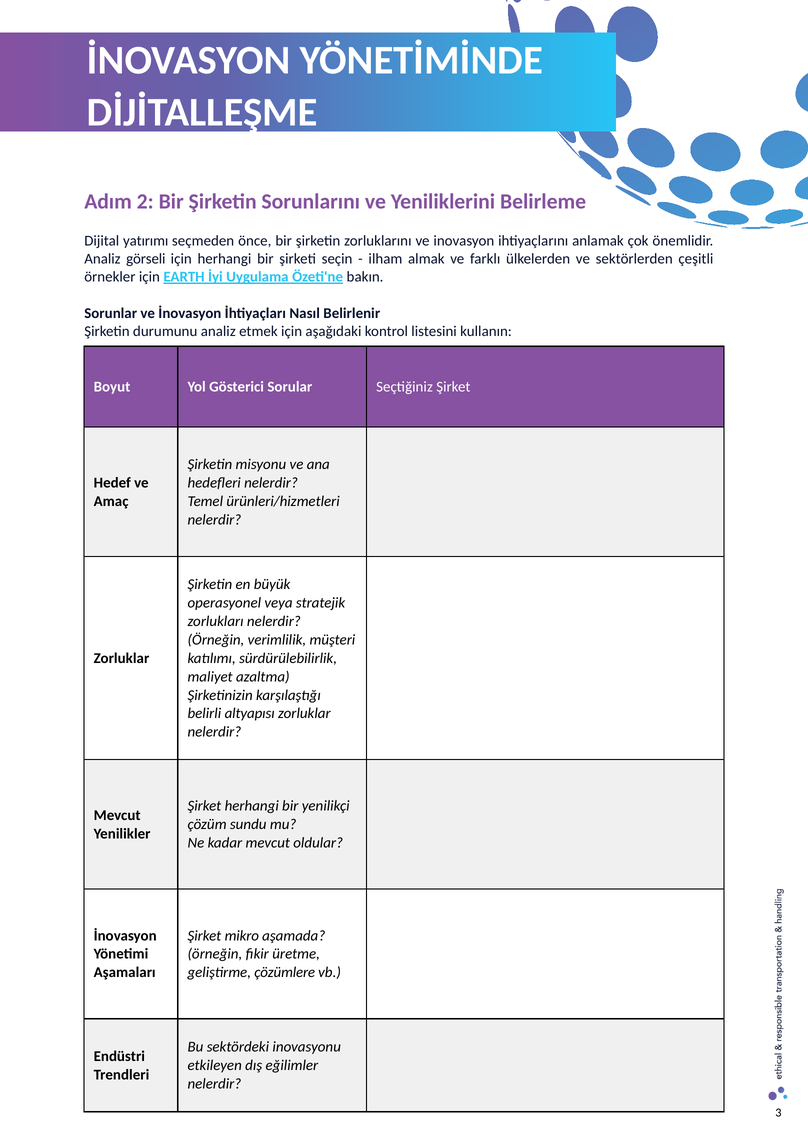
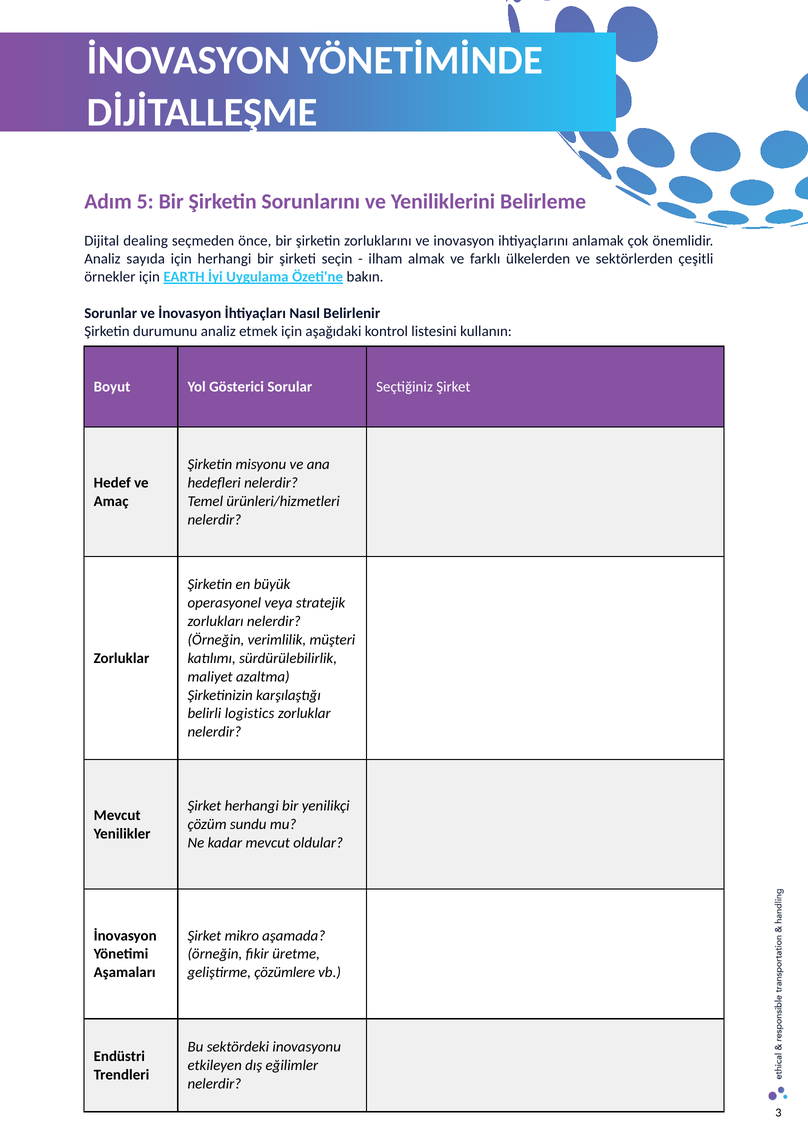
2: 2 -> 5
Dijital yatırımı: yatırımı -> dealing
görseli: görseli -> sayıda
belirli altyapısı: altyapısı -> logistics
